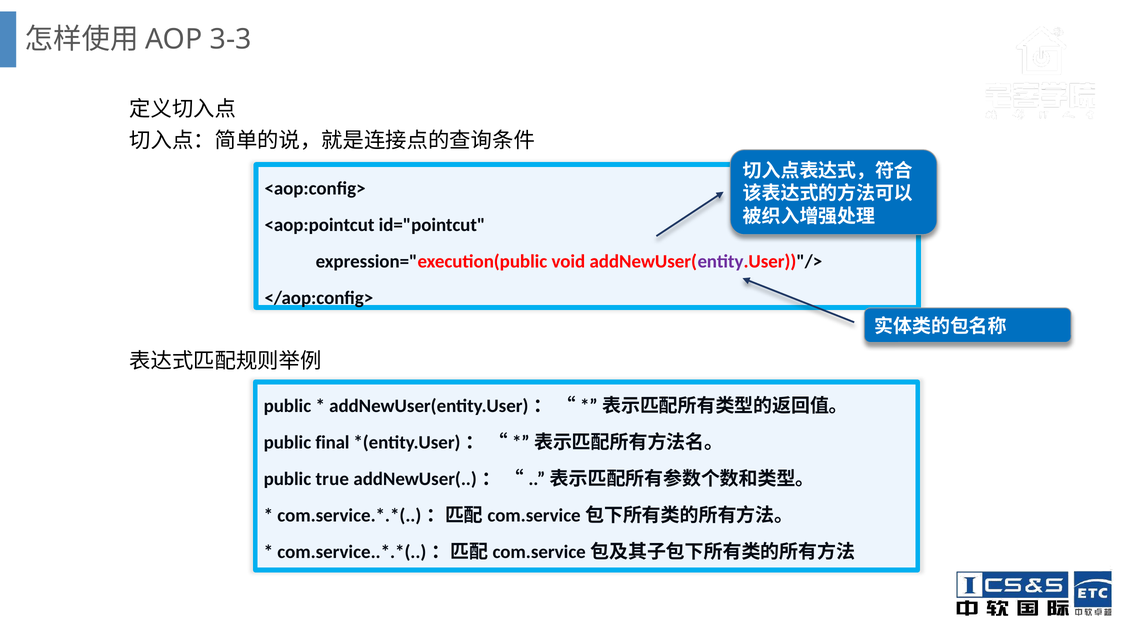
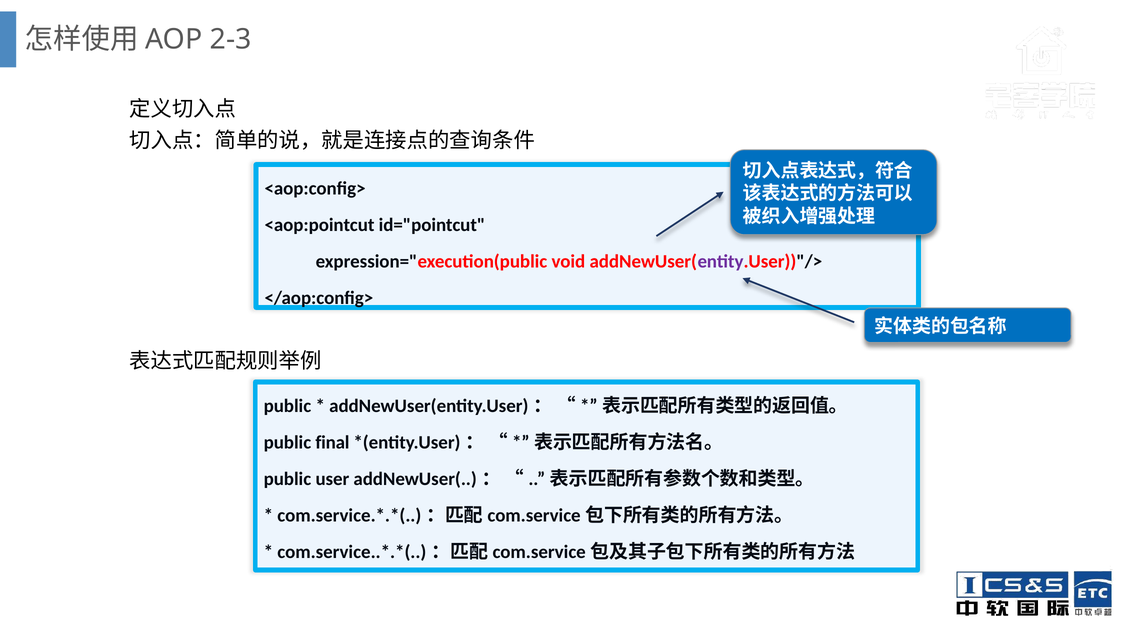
3-3: 3-3 -> 2-3
true: true -> user
